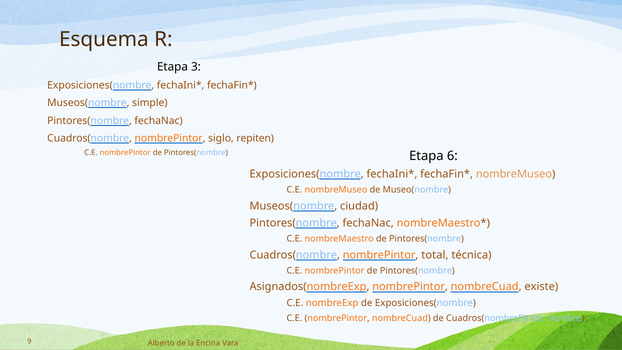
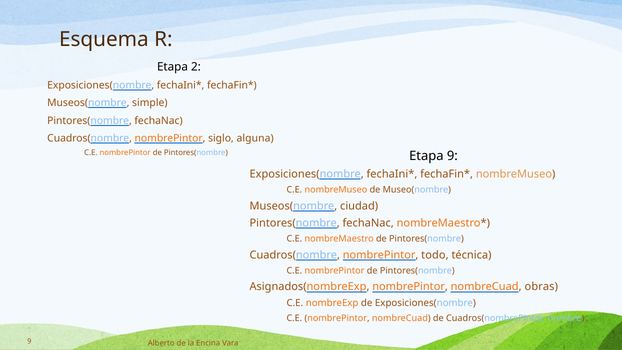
3: 3 -> 2
repiten: repiten -> alguna
Etapa 6: 6 -> 9
total: total -> todo
existe: existe -> obras
